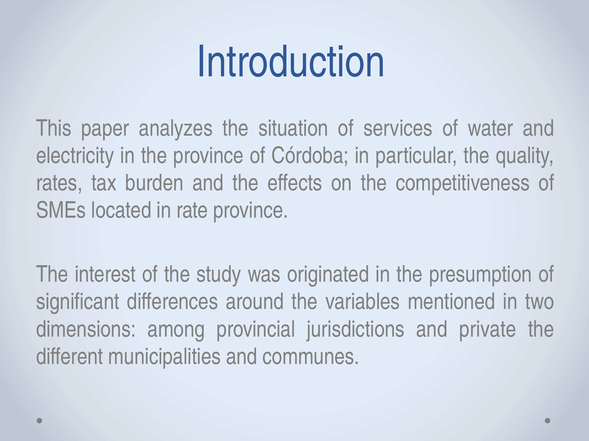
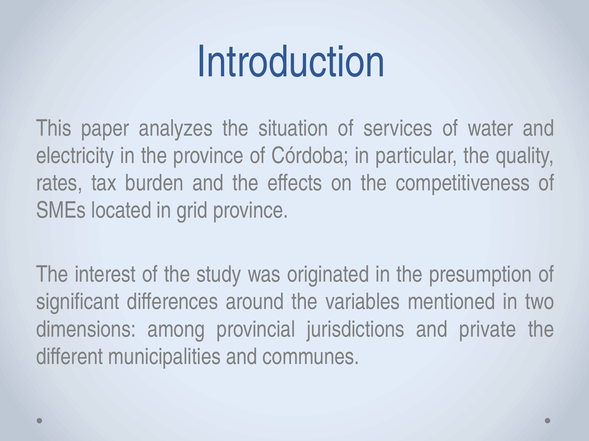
rate: rate -> grid
